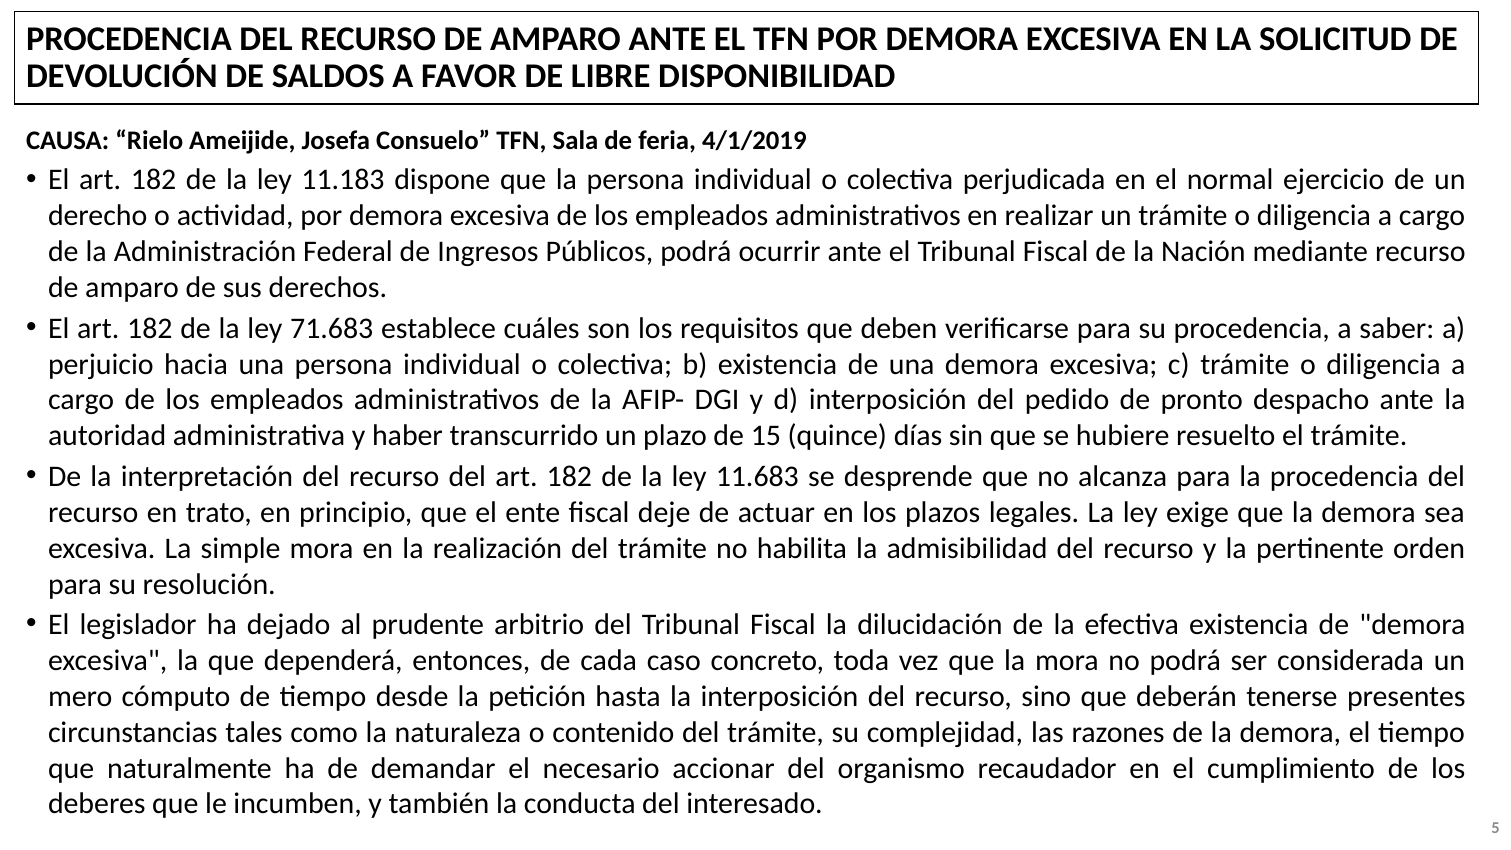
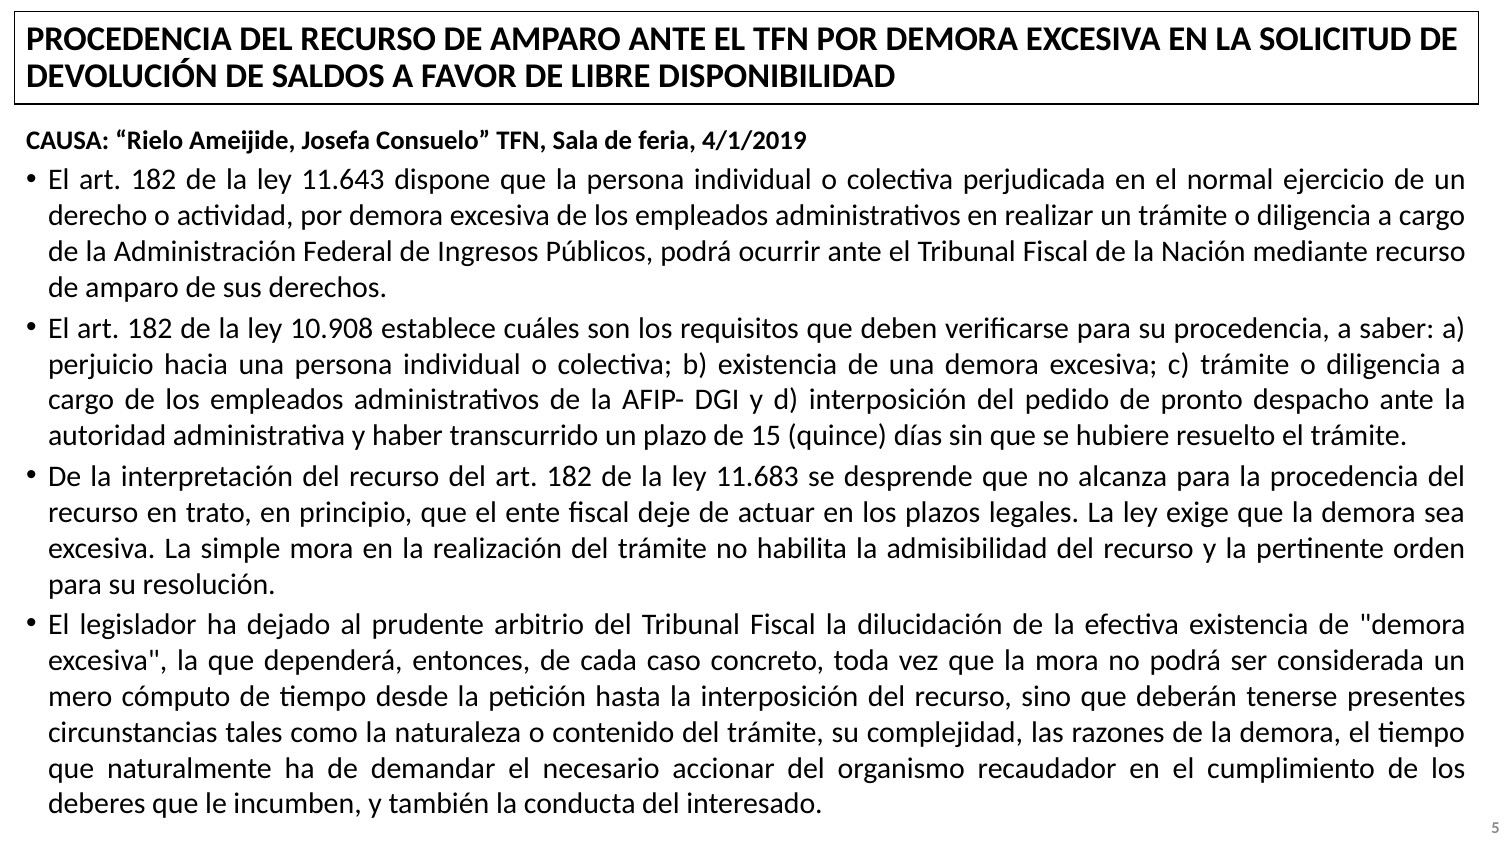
11.183: 11.183 -> 11.643
71.683: 71.683 -> 10.908
